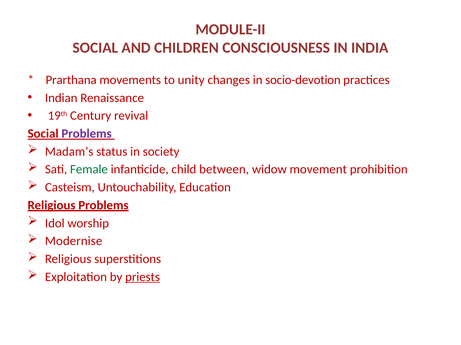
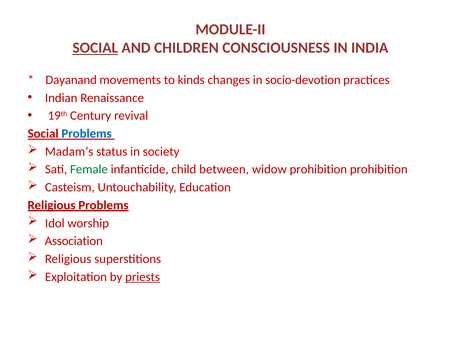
SOCIAL at (95, 48) underline: none -> present
Prarthana: Prarthana -> Dayanand
unity: unity -> kinds
Problems at (87, 134) colour: purple -> blue
widow movement: movement -> prohibition
Modernise: Modernise -> Association
